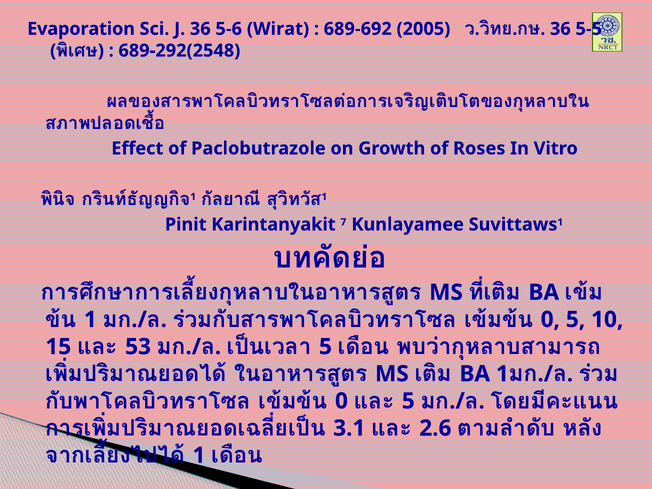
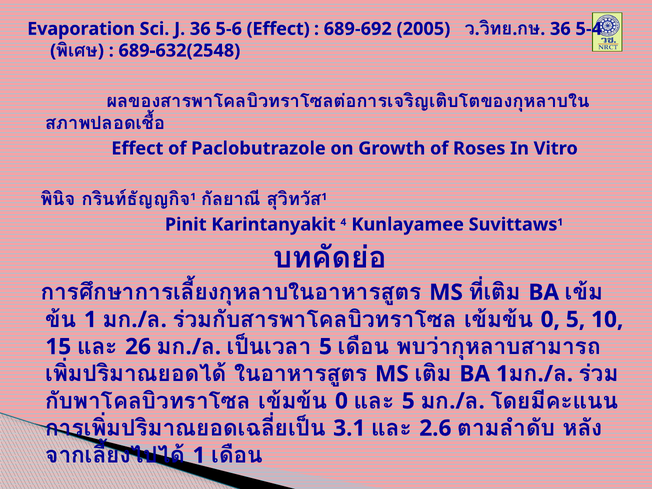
5-6 Wirat: Wirat -> Effect
5-5: 5-5 -> 5-4
689-292(2548: 689-292(2548 -> 689-632(2548
7: 7 -> 4
53: 53 -> 26
